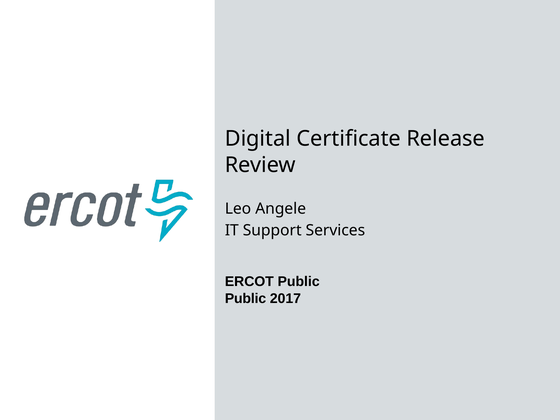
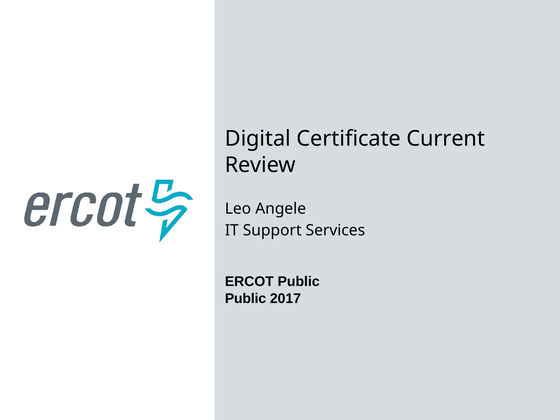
Release: Release -> Current
